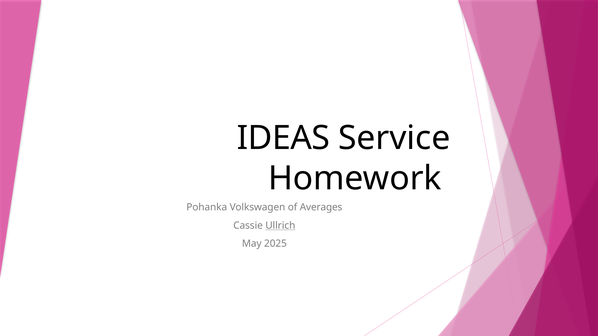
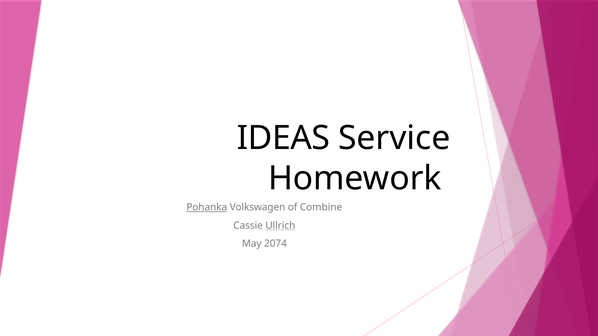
Pohanka underline: none -> present
Averages: Averages -> Combine
2025: 2025 -> 2074
